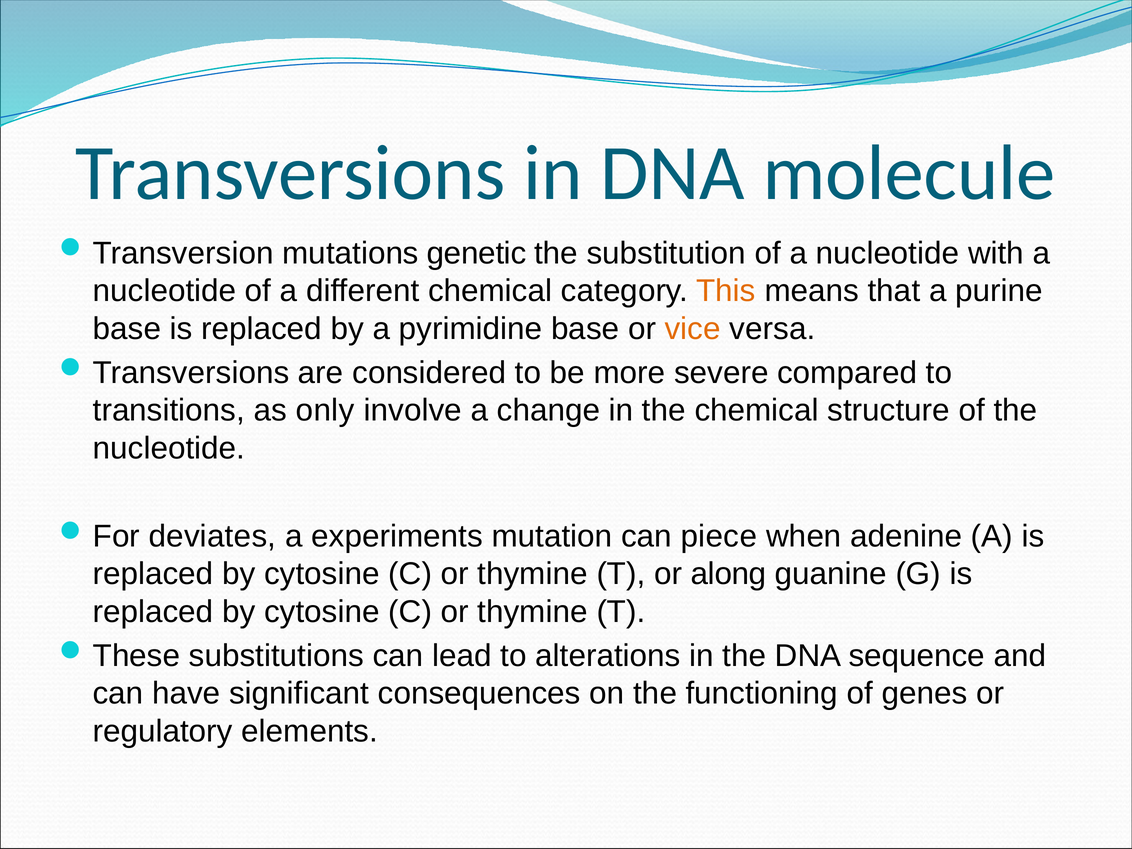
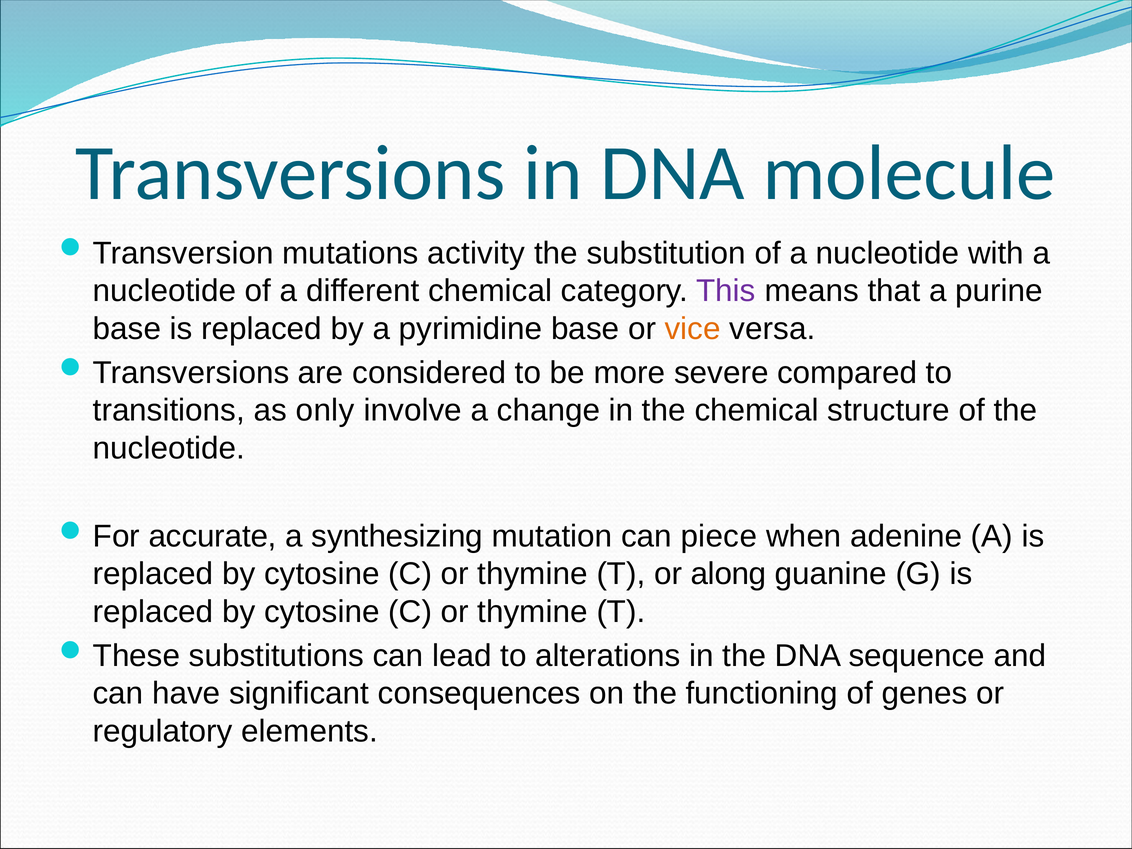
genetic: genetic -> activity
This colour: orange -> purple
deviates: deviates -> accurate
experiments: experiments -> synthesizing
